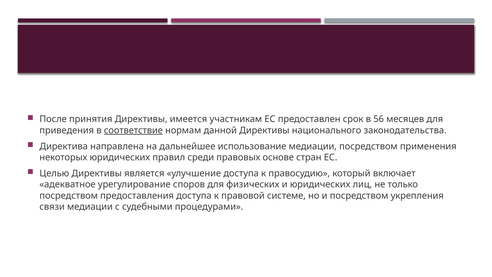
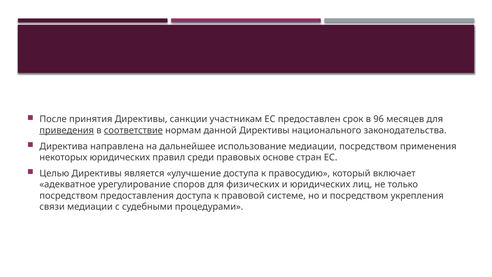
имеется: имеется -> санкции
56: 56 -> 96
приведения underline: none -> present
